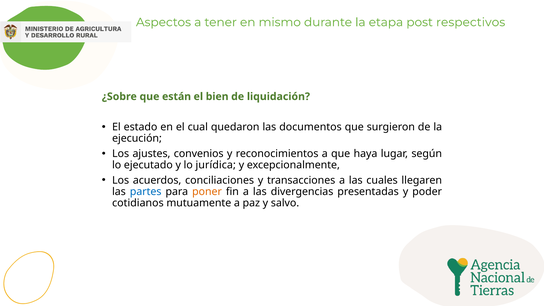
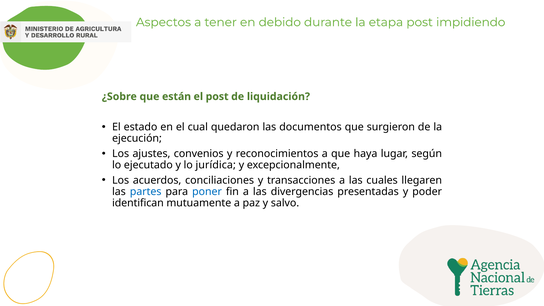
mismo: mismo -> debido
respectivos: respectivos -> impidiendo
el bien: bien -> post
poner colour: orange -> blue
cotidianos: cotidianos -> identifican
